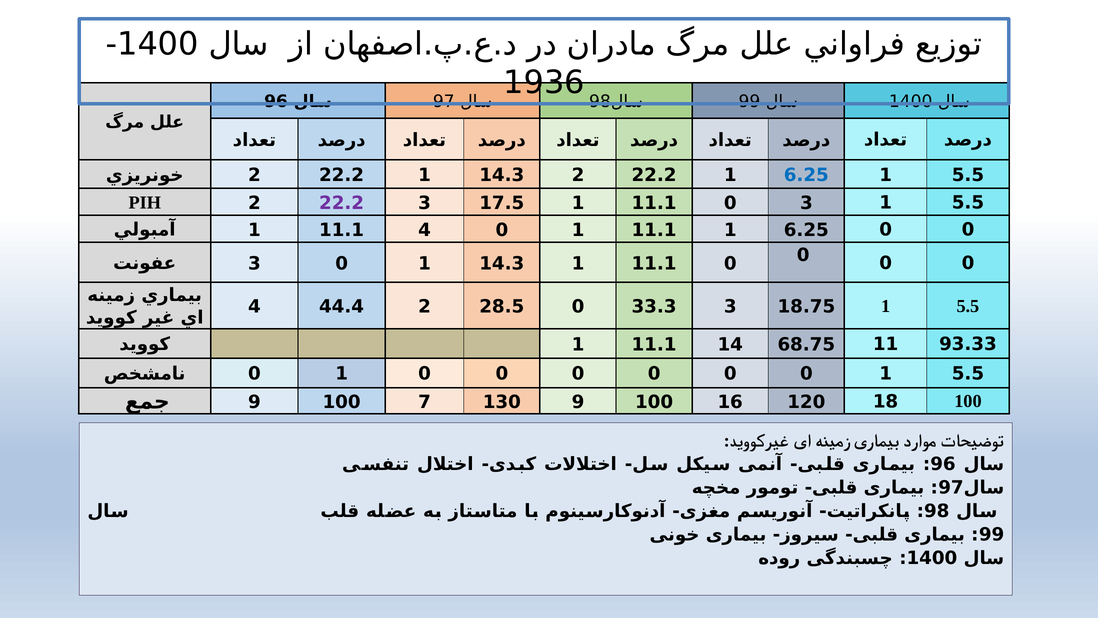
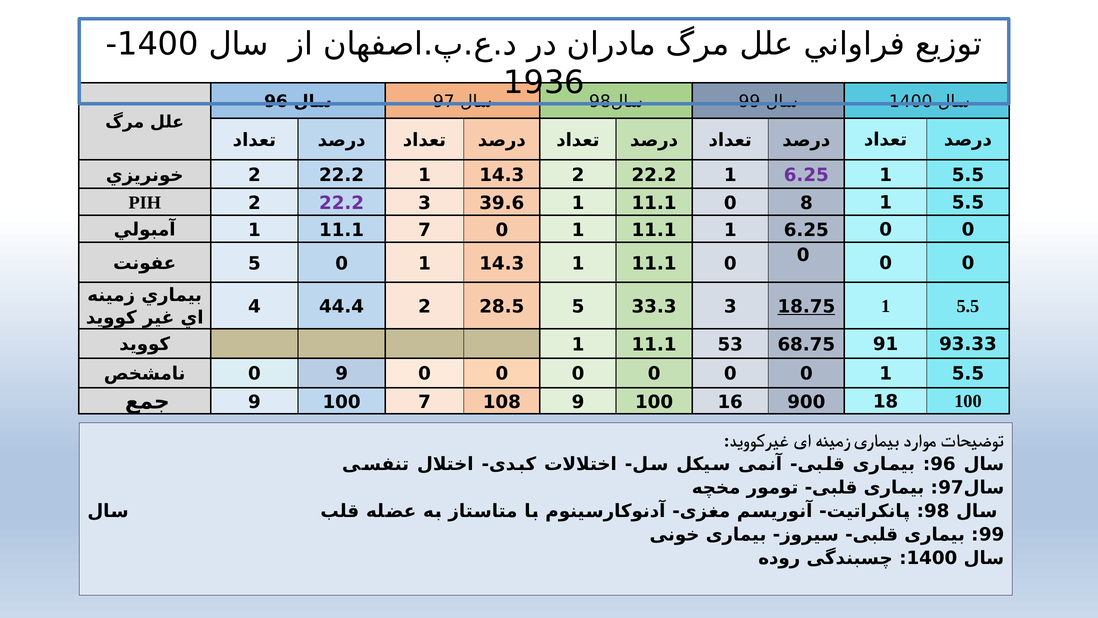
6.25 at (806, 175) colour: blue -> purple
17.5: 17.5 -> 39.6
0 3: 3 -> 8
11.1 4: 4 -> 7
3 at (254, 263): 3 -> 5
28.5 0: 0 -> 5
18.75 underline: none -> present
14: 14 -> 53
11: 11 -> 91
1 at (342, 374): 1 -> 9
130: 130 -> 108
120: 120 -> 900
